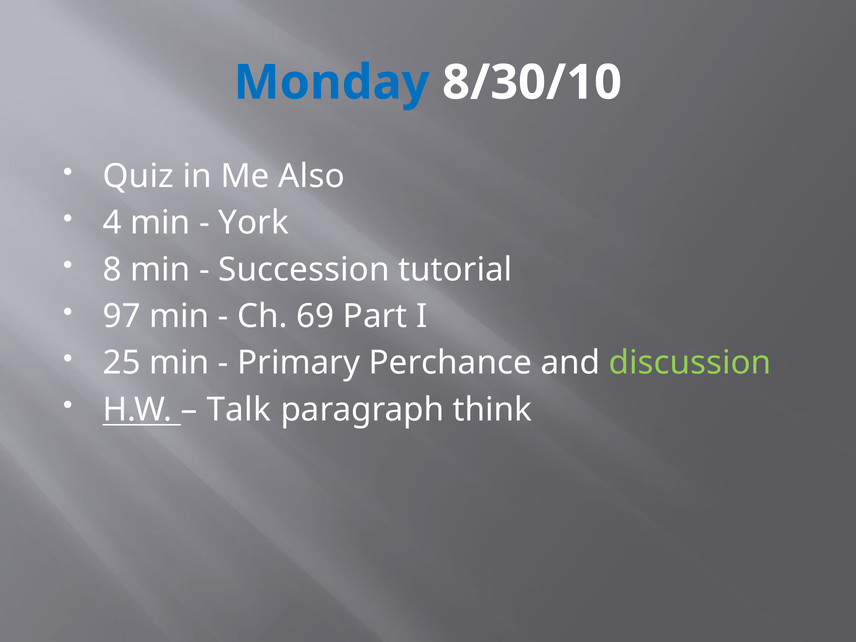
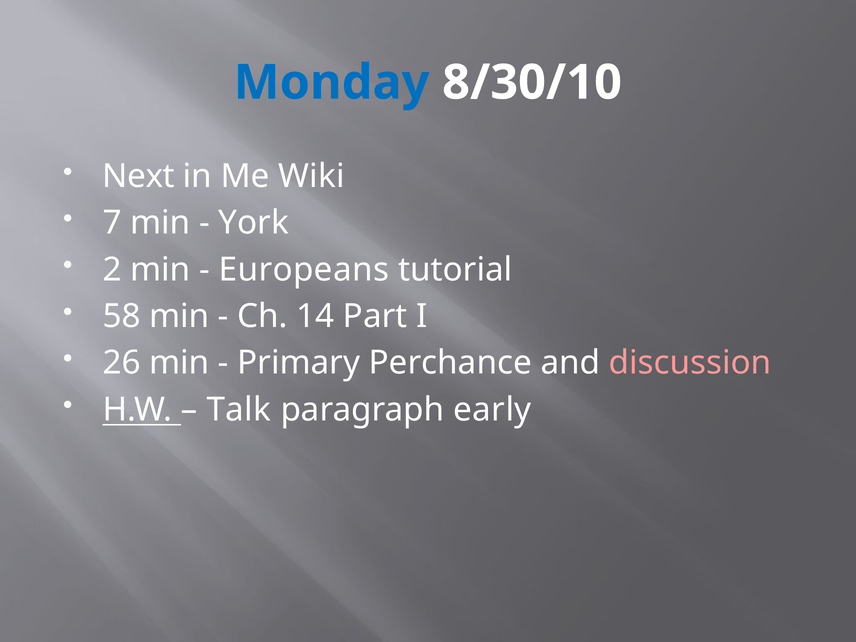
Quiz: Quiz -> Next
Also: Also -> Wiki
4: 4 -> 7
8: 8 -> 2
Succession: Succession -> Europeans
97: 97 -> 58
69: 69 -> 14
25: 25 -> 26
discussion colour: light green -> pink
think: think -> early
